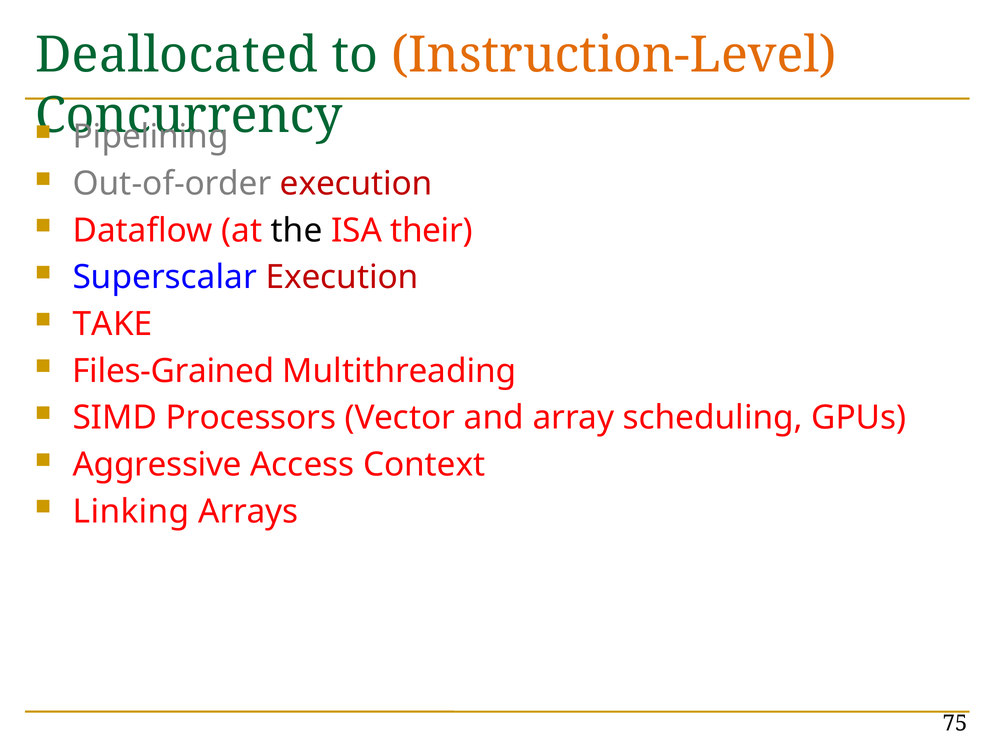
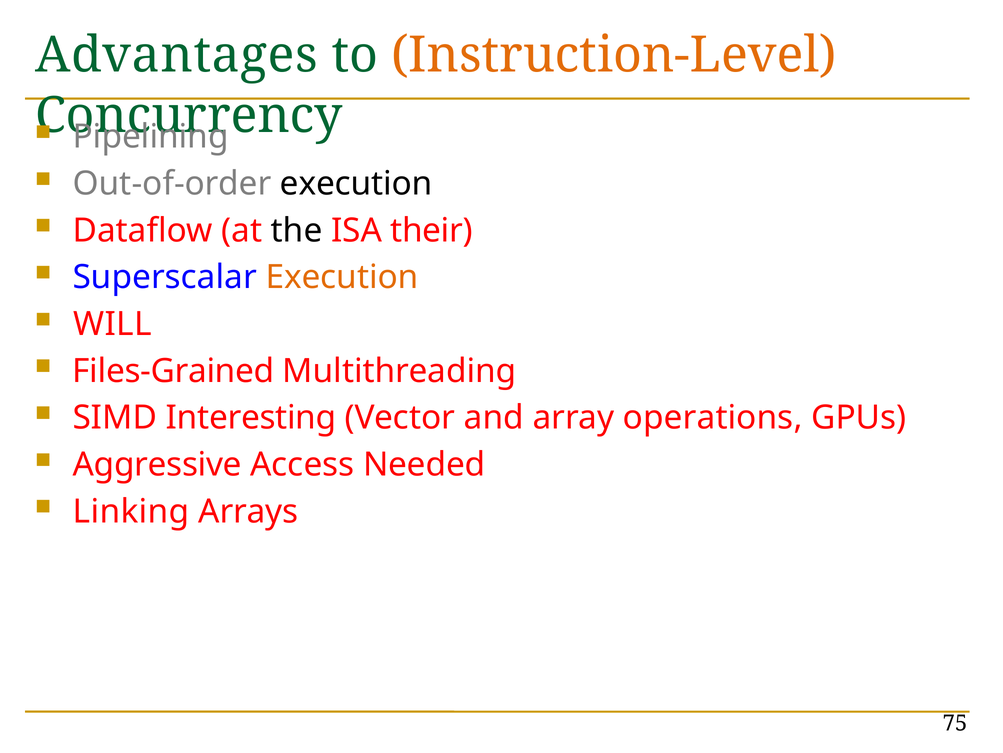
Deallocated: Deallocated -> Advantages
execution at (356, 184) colour: red -> black
Execution at (342, 277) colour: red -> orange
TAKE: TAKE -> WILL
Processors: Processors -> Interesting
scheduling: scheduling -> operations
Context: Context -> Needed
